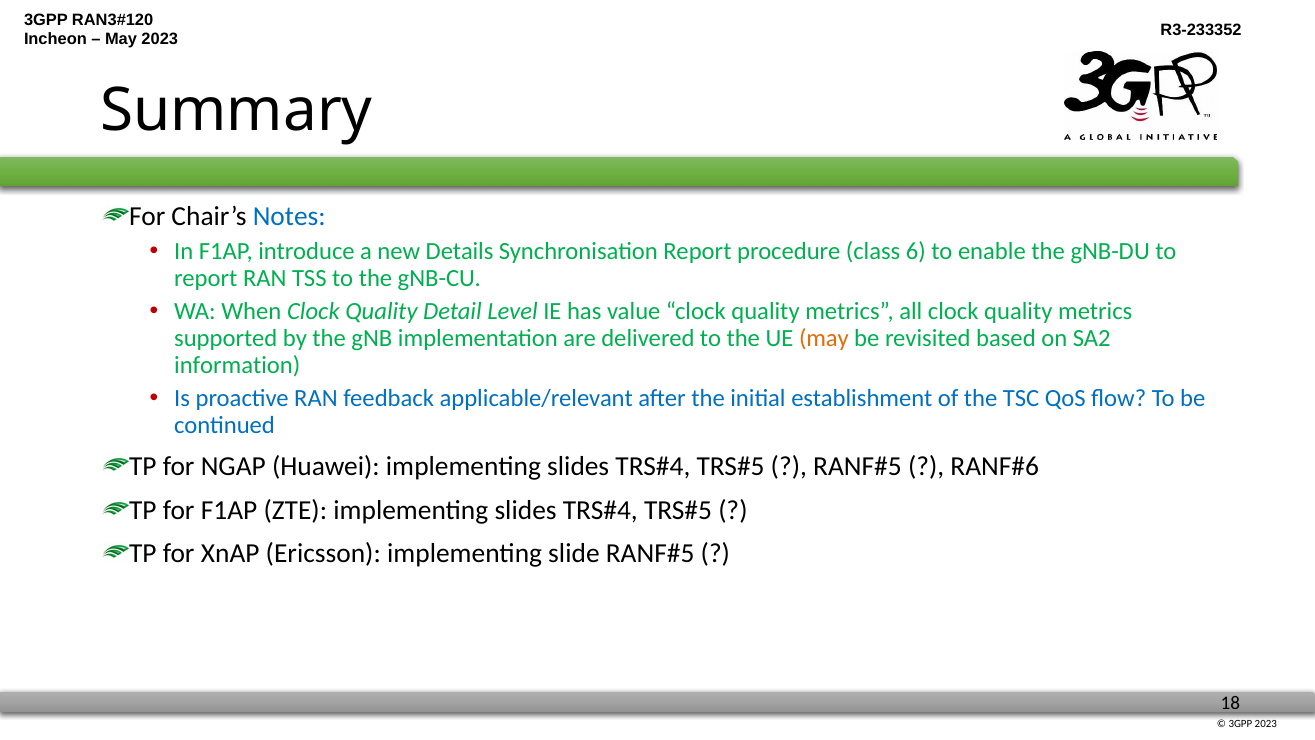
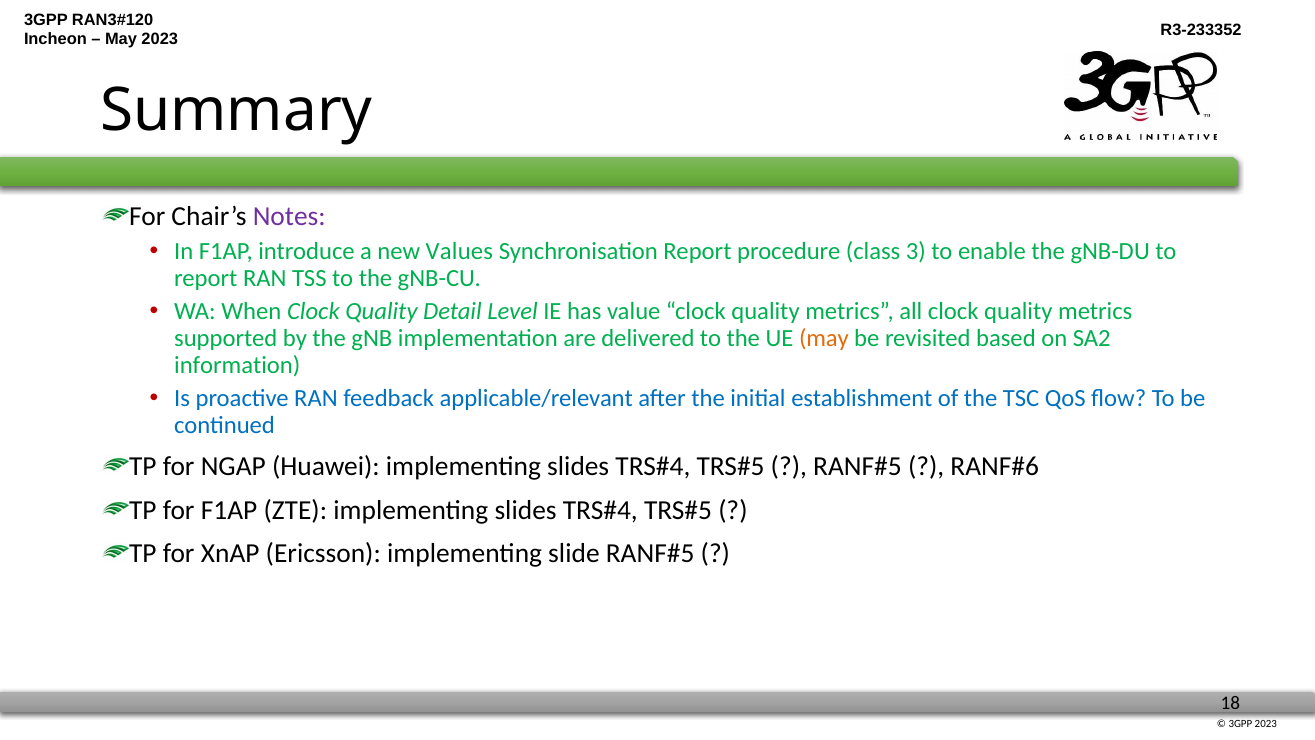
Notes colour: blue -> purple
Details: Details -> Values
6: 6 -> 3
